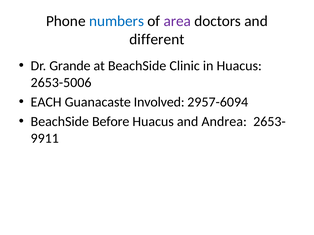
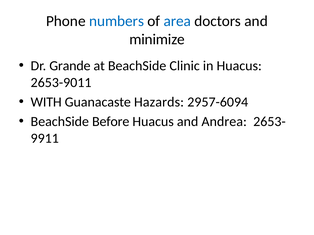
area colour: purple -> blue
different: different -> minimize
2653-5006: 2653-5006 -> 2653-9011
EACH: EACH -> WITH
Involved: Involved -> Hazards
